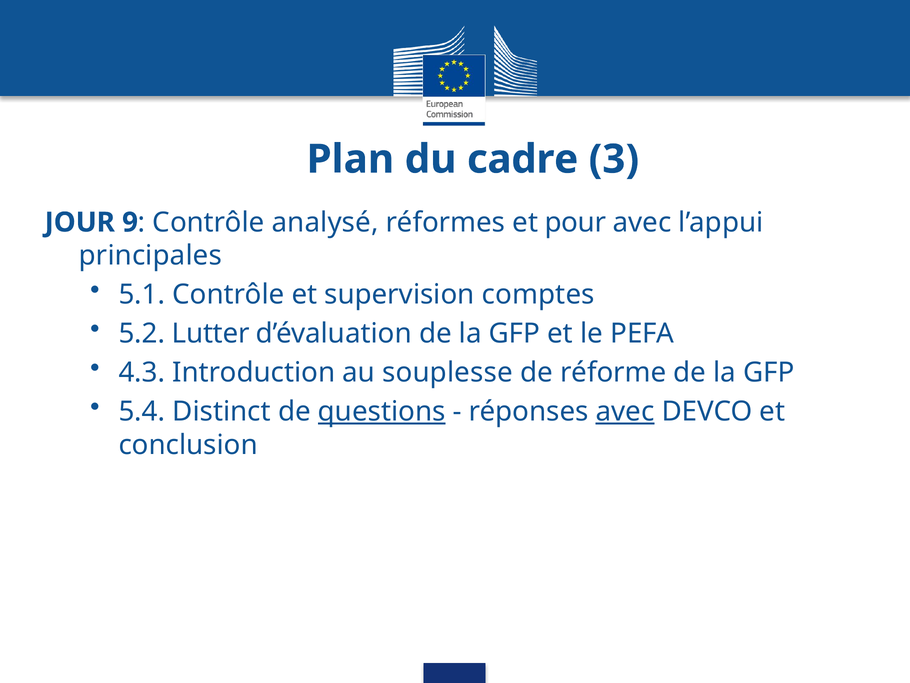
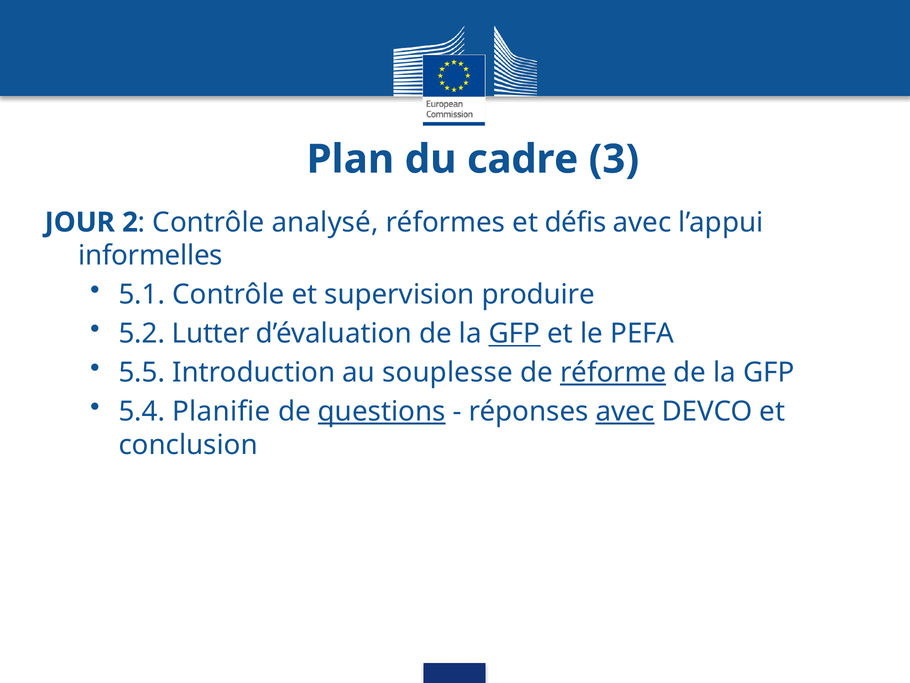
9: 9 -> 2
pour: pour -> défis
principales: principales -> informelles
comptes: comptes -> produire
GFP at (514, 333) underline: none -> present
4.3: 4.3 -> 5.5
réforme underline: none -> present
Distinct: Distinct -> Planifie
